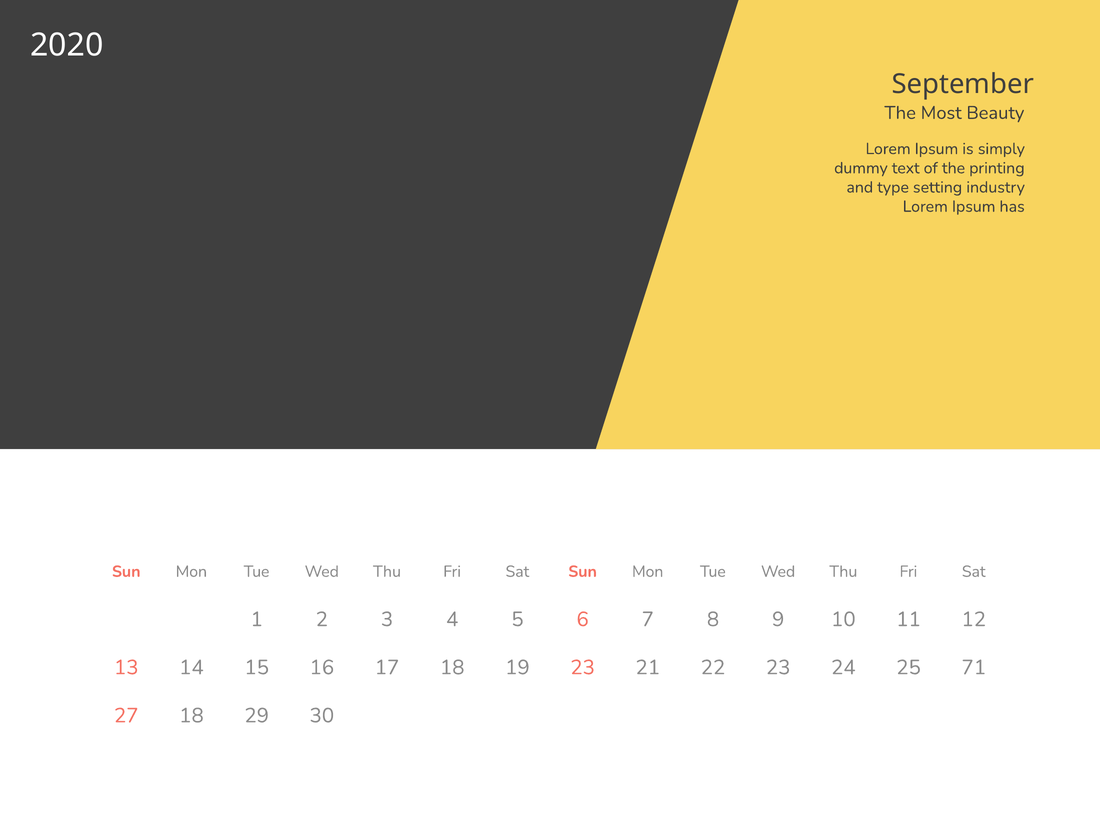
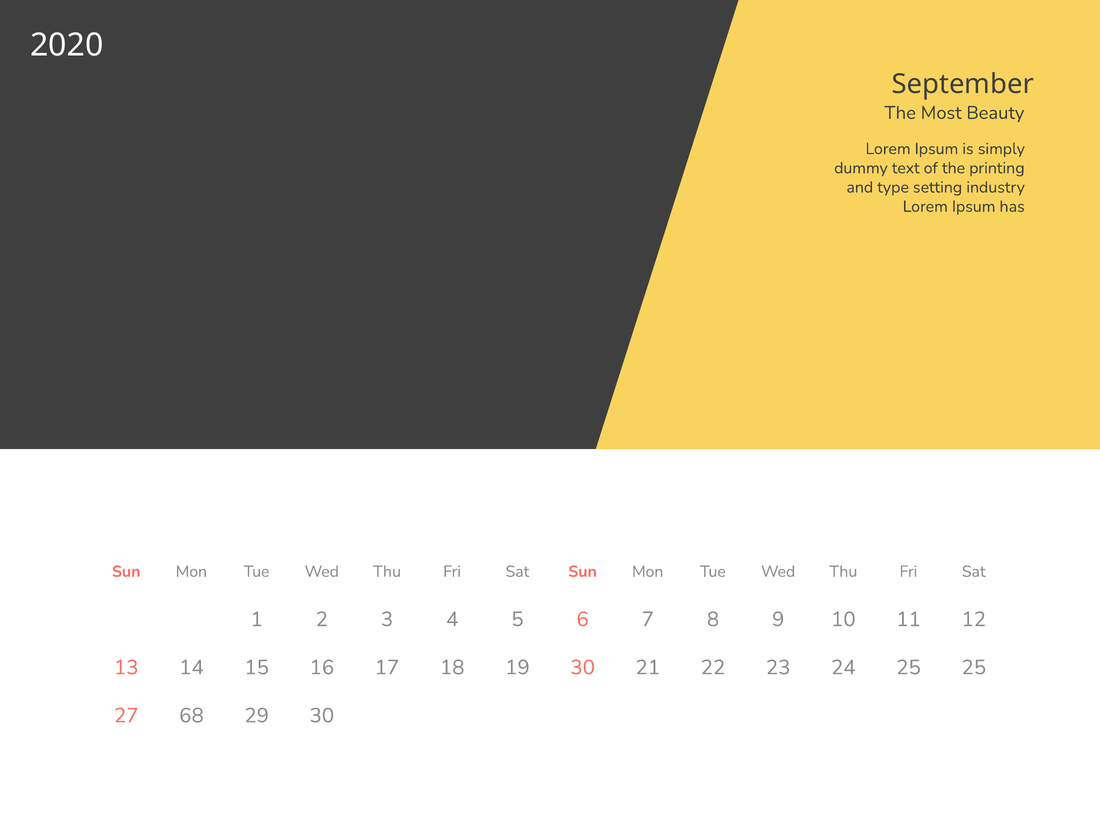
19 23: 23 -> 30
25 71: 71 -> 25
27 18: 18 -> 68
